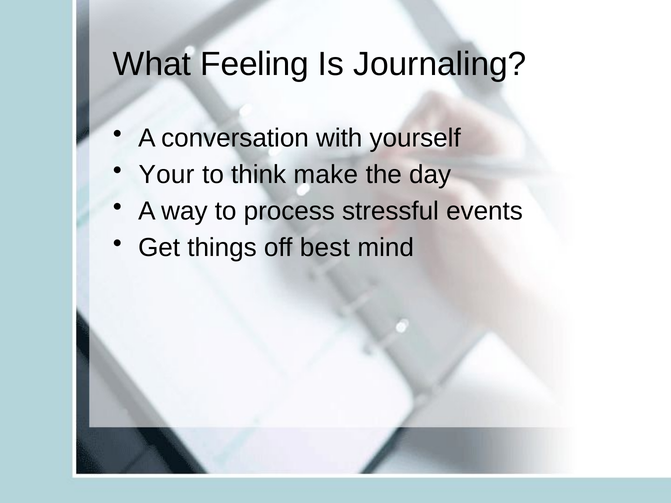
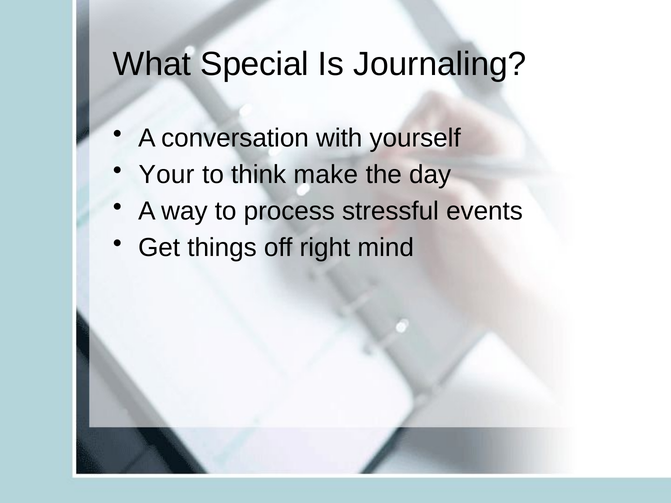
Feeling: Feeling -> Special
best: best -> right
